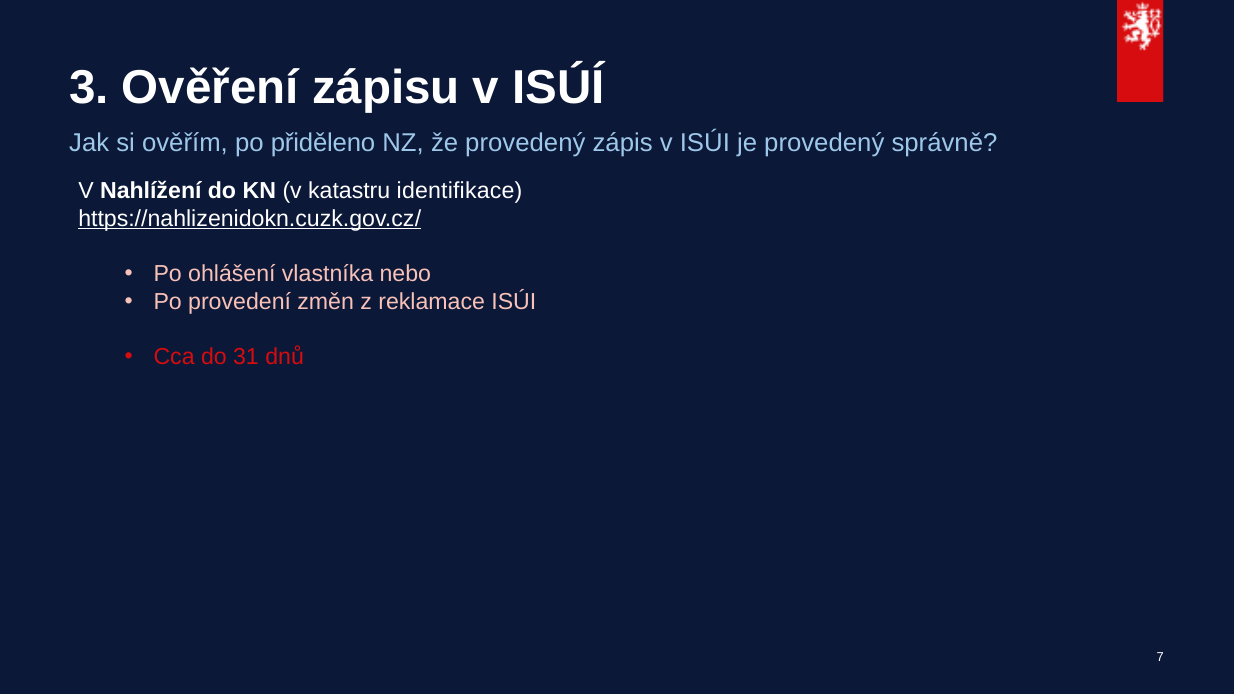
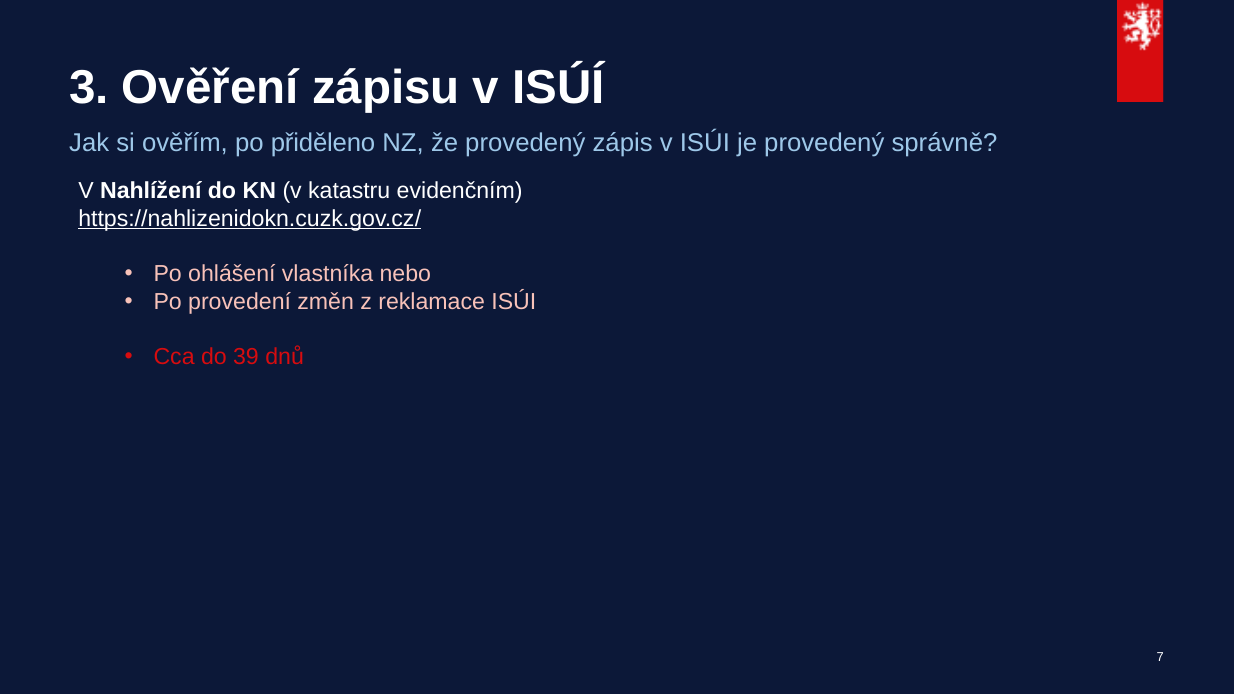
identifikace: identifikace -> evidenčním
31: 31 -> 39
